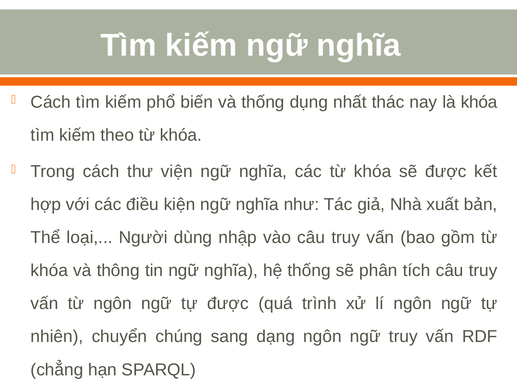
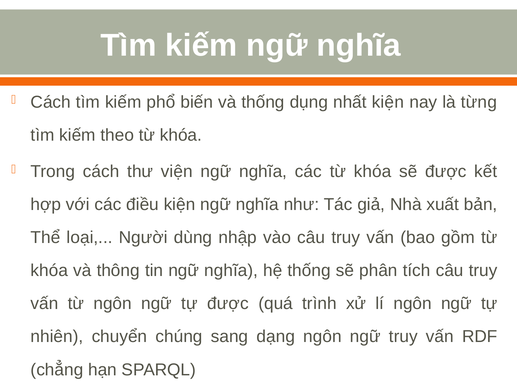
nhất thác: thác -> kiện
là khóa: khóa -> từng
